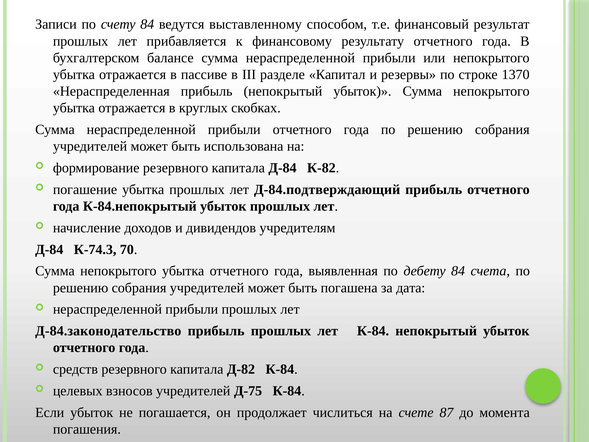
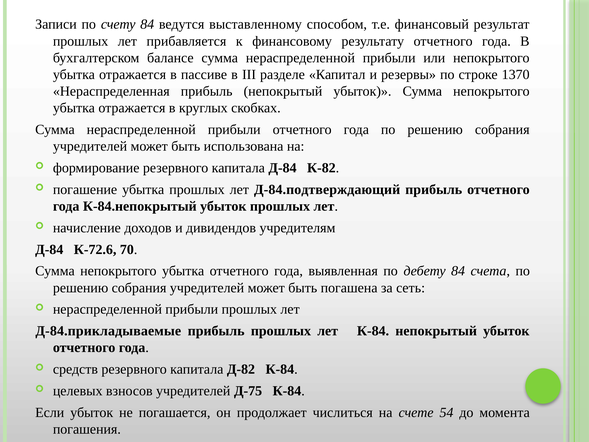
К-74.3: К-74.3 -> К-72.6
дата: дата -> сеть
Д-84.законодательство: Д-84.законодательство -> Д-84.прикладываемые
87: 87 -> 54
